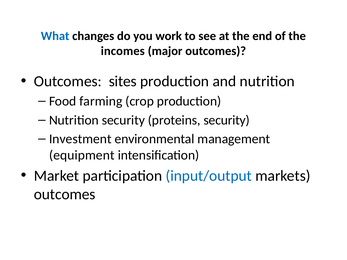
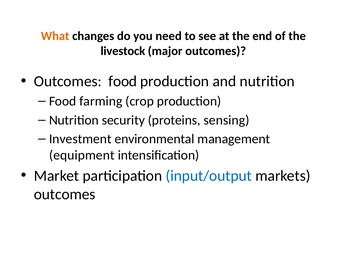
What colour: blue -> orange
work: work -> need
incomes: incomes -> livestock
Outcomes sites: sites -> food
proteins security: security -> sensing
